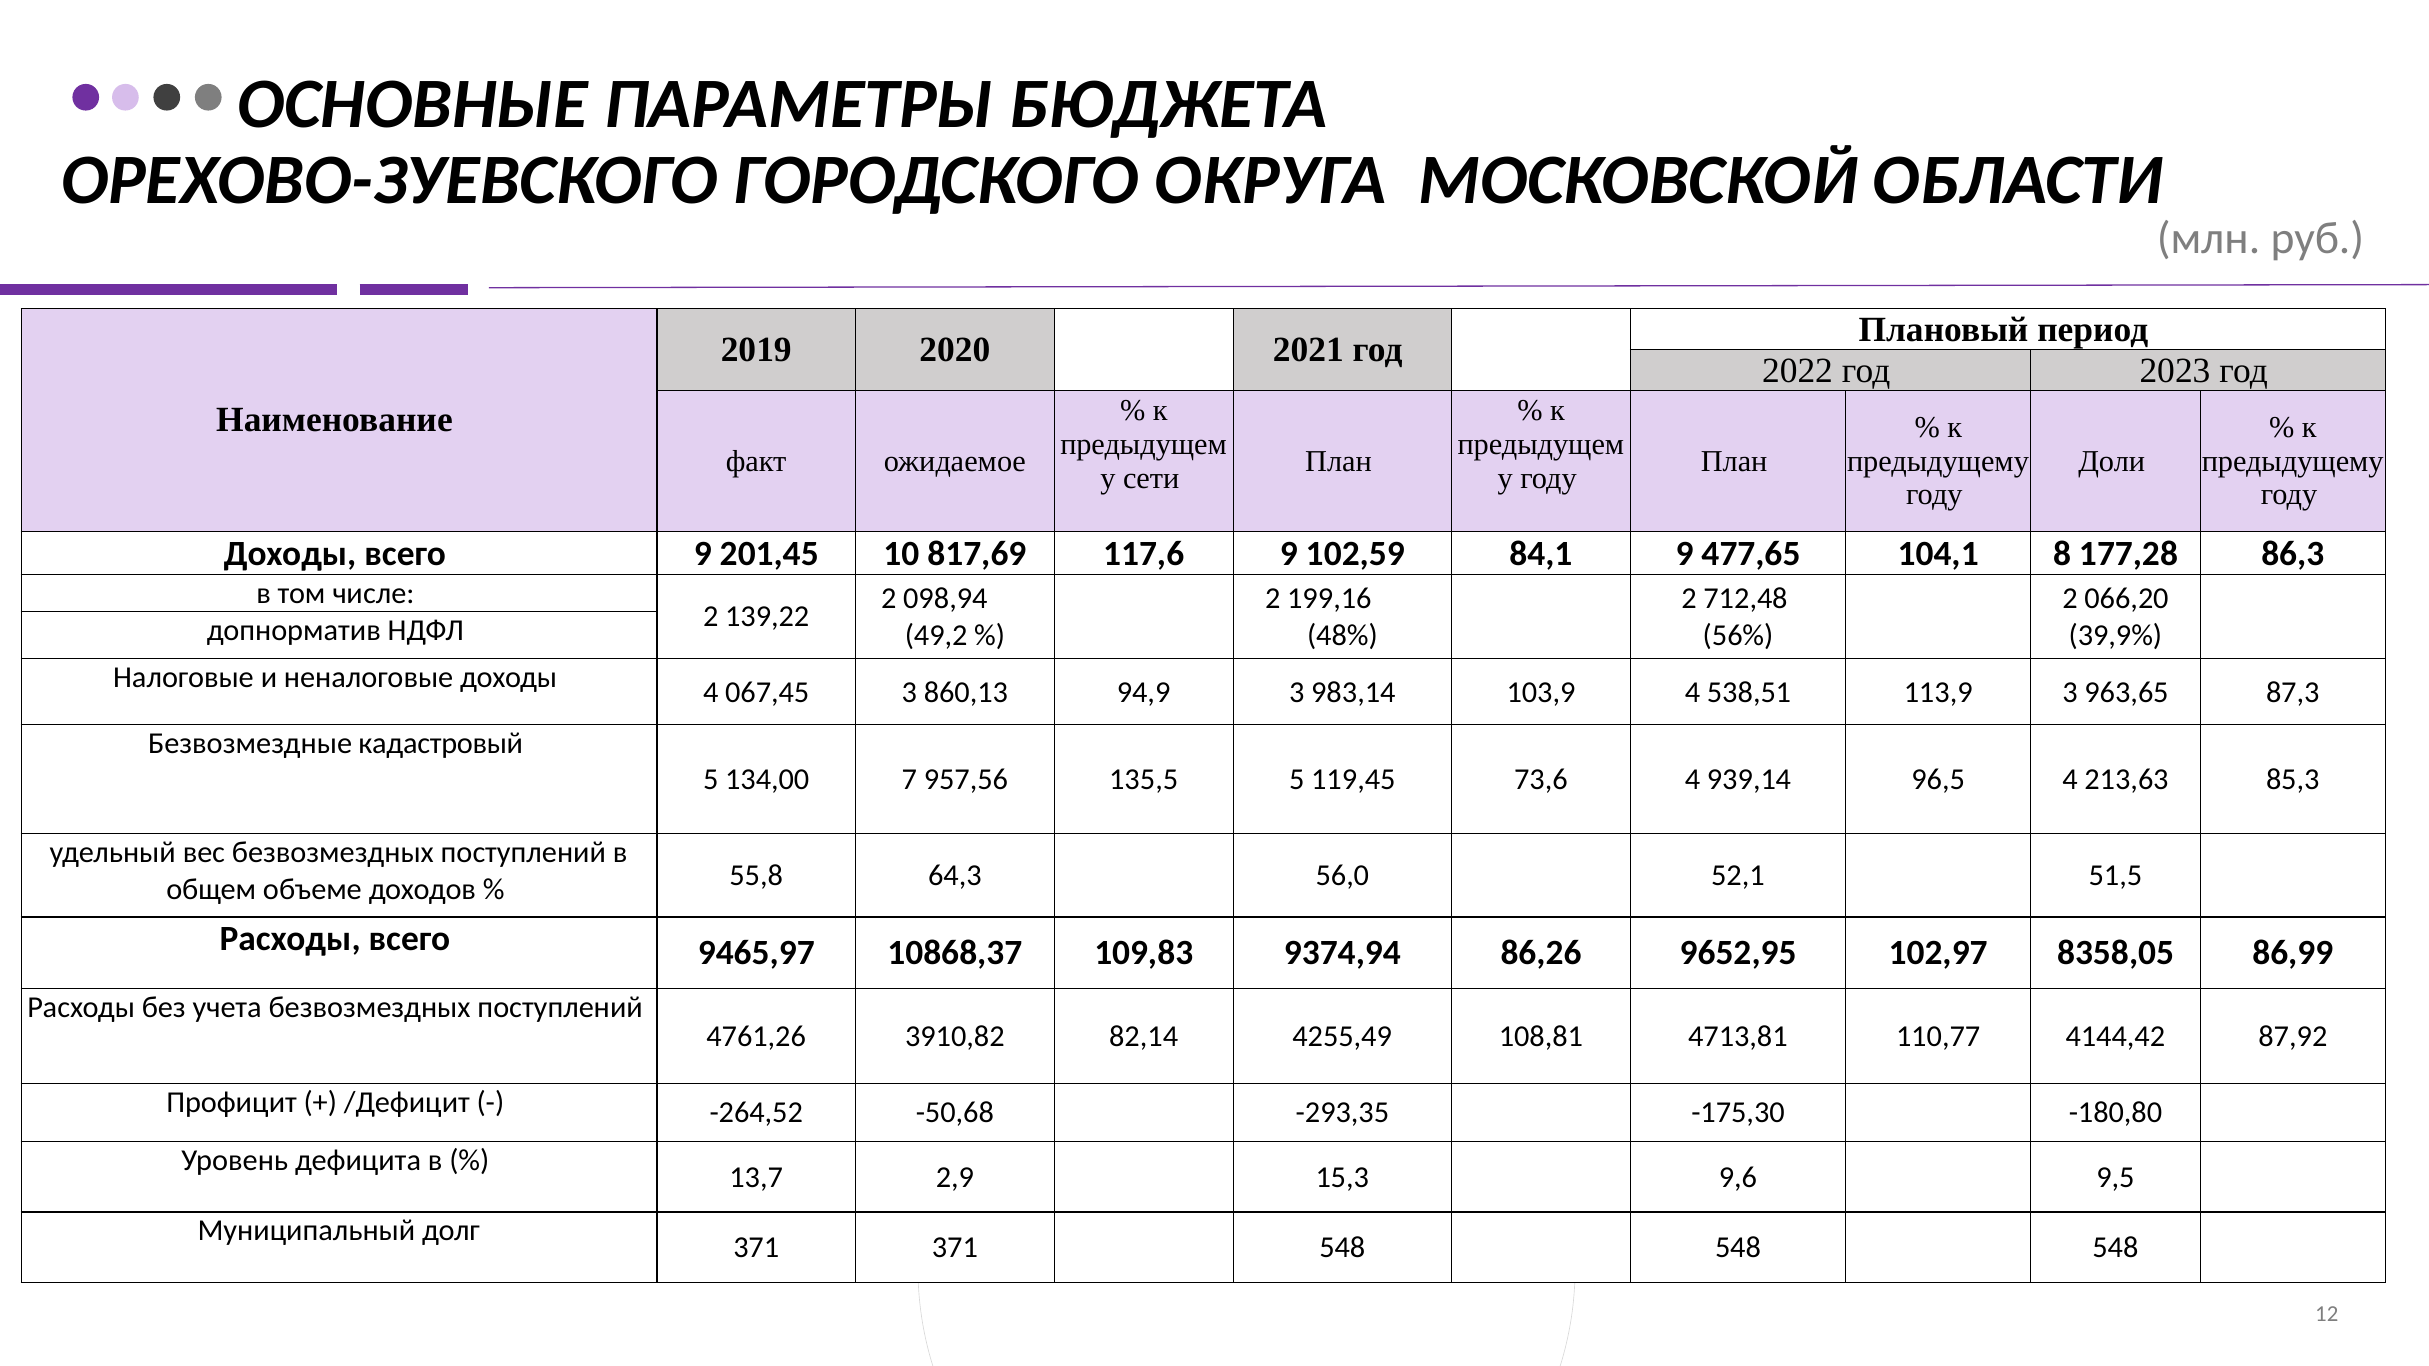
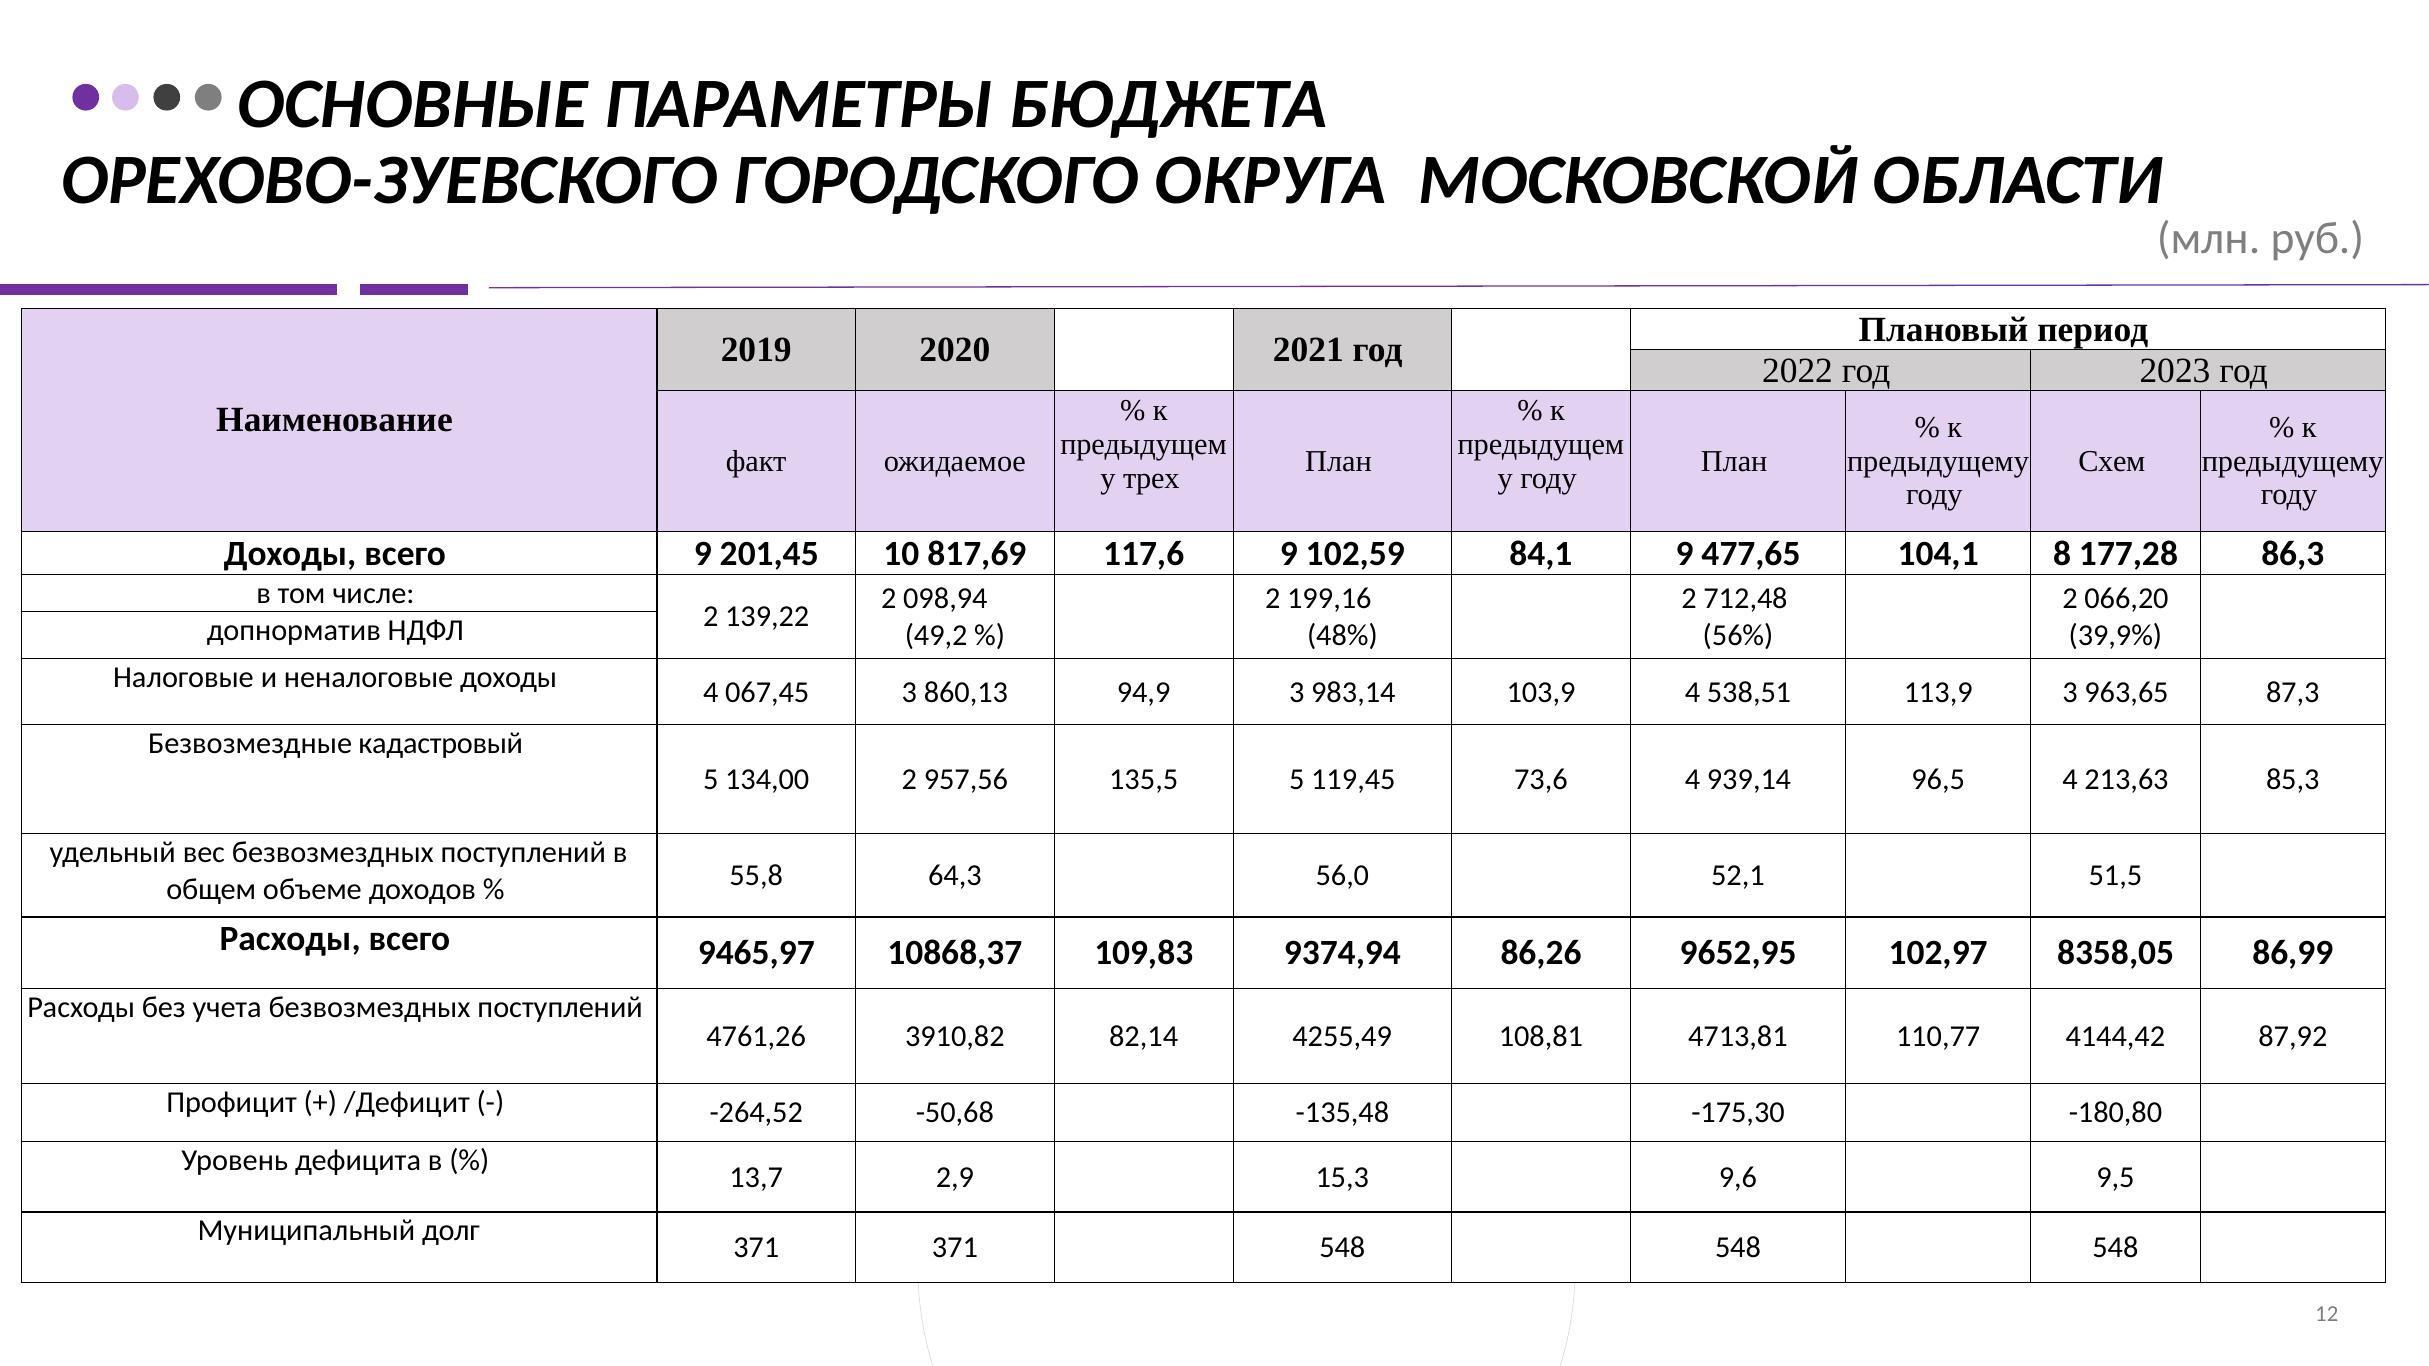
Доли: Доли -> Схем
сети: сети -> трех
134,00 7: 7 -> 2
-293,35: -293,35 -> -135,48
